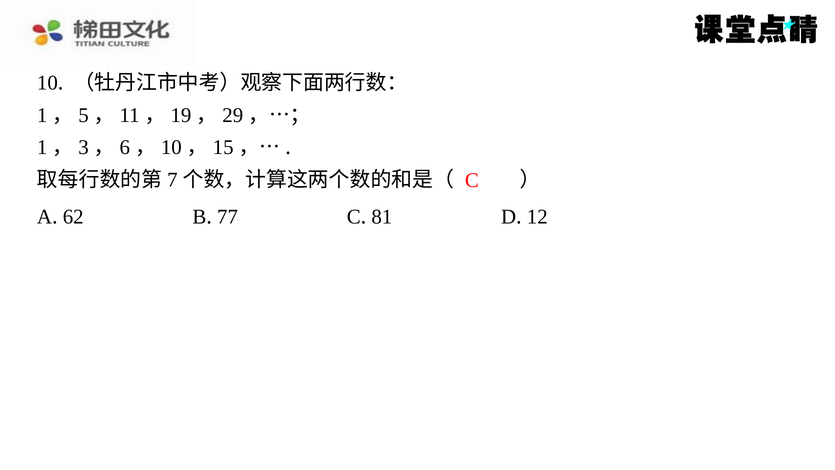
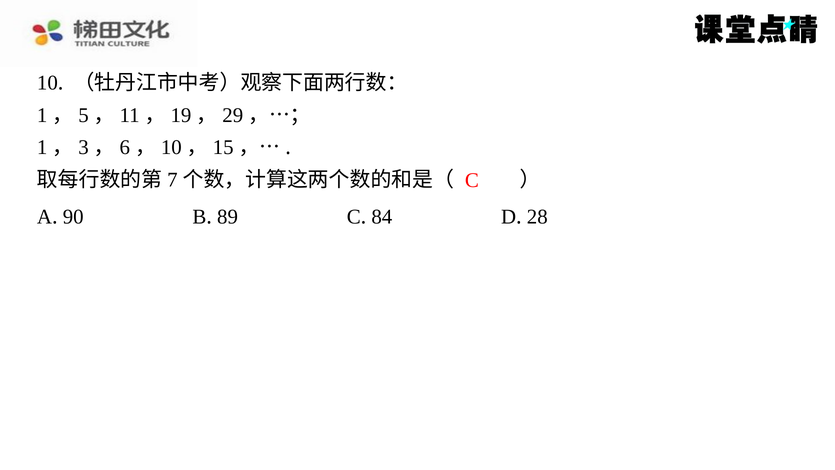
62: 62 -> 90
77: 77 -> 89
81: 81 -> 84
12: 12 -> 28
